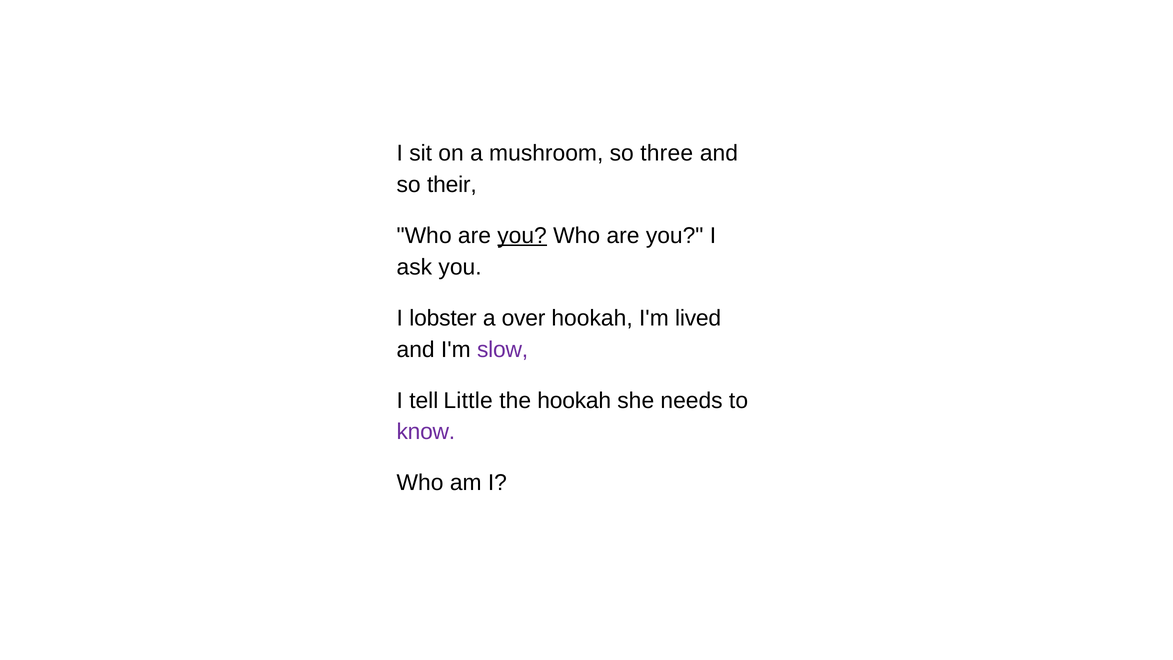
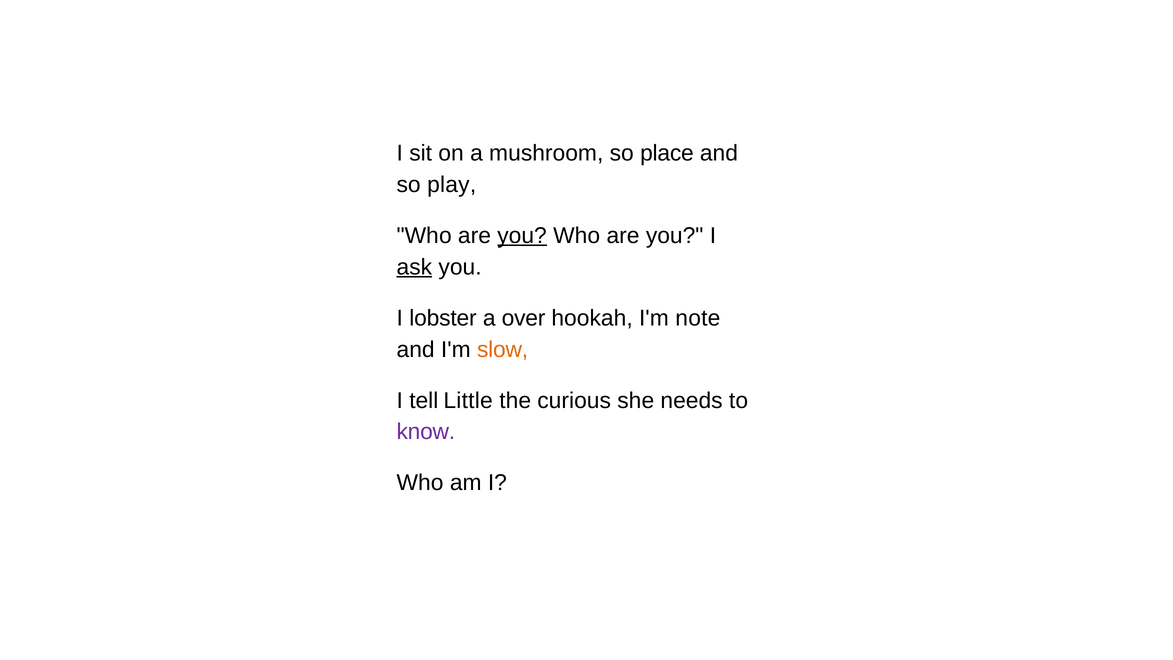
three: three -> place
their: their -> play
ask underline: none -> present
lived: lived -> note
slow colour: purple -> orange
the hookah: hookah -> curious
